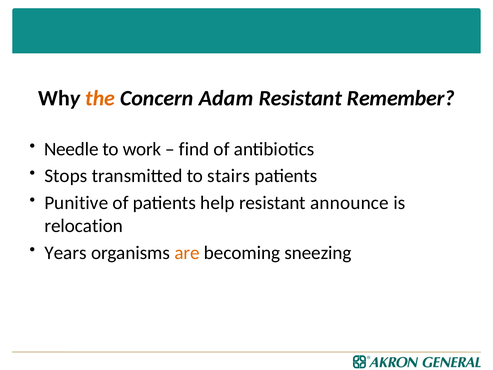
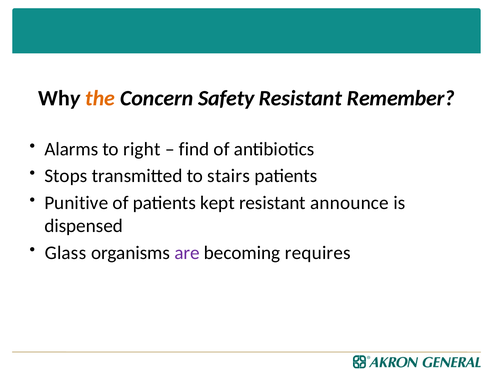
Adam: Adam -> Safety
Needle: Needle -> Alarms
work: work -> right
help: help -> kept
relocation: relocation -> dispensed
Years: Years -> Glass
are colour: orange -> purple
sneezing: sneezing -> requires
